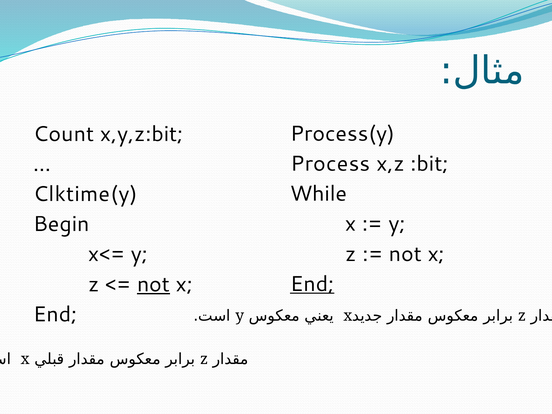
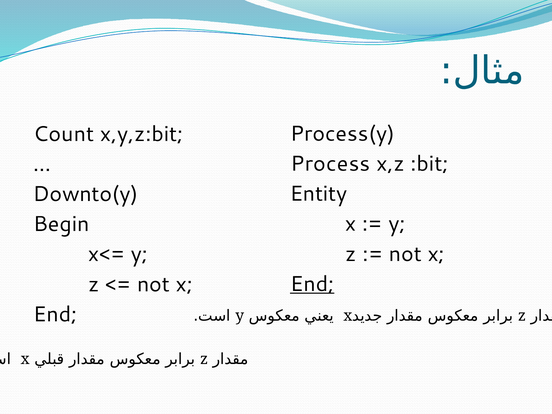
While: While -> Entity
Clktime(y: Clktime(y -> Downto(y
not at (154, 284) underline: present -> none
